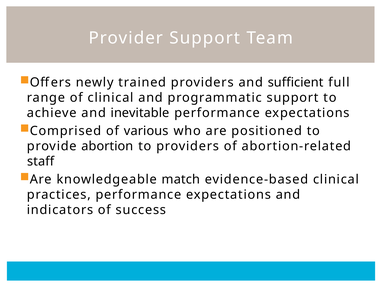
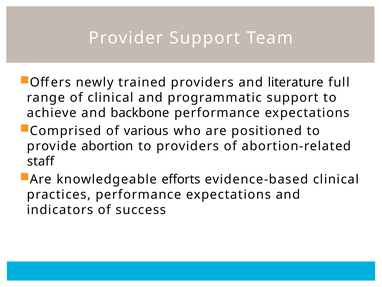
sufficient: sufficient -> literature
inevitable: inevitable -> backbone
match: match -> efforts
